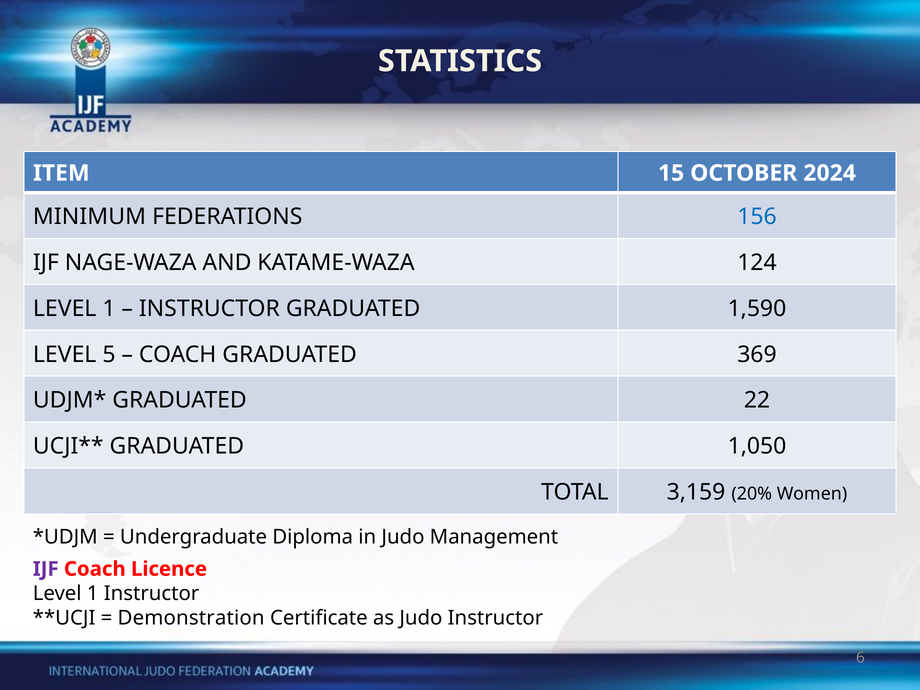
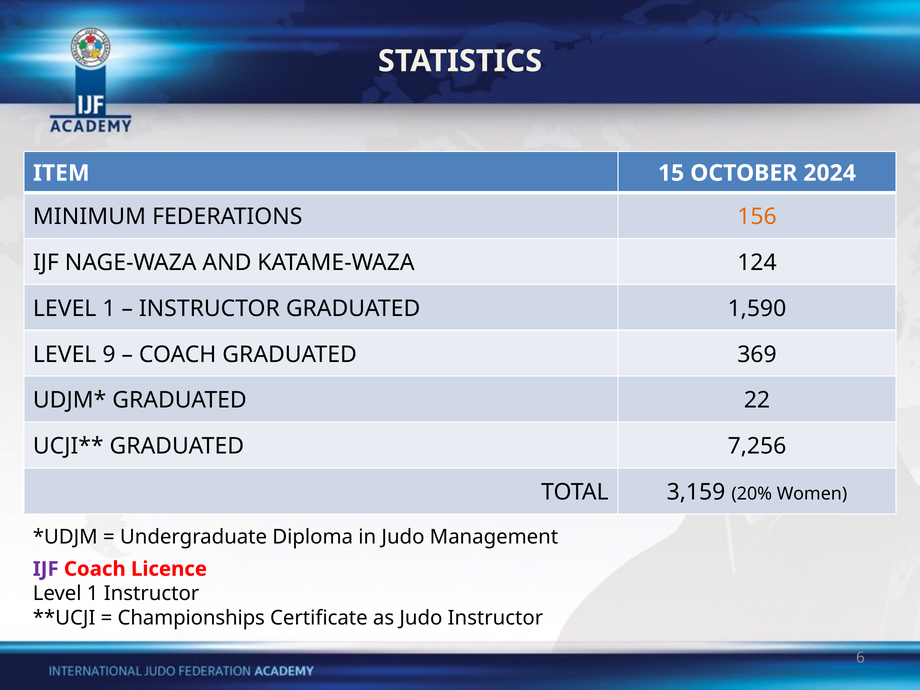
156 colour: blue -> orange
5: 5 -> 9
1,050: 1,050 -> 7,256
Demonstration: Demonstration -> Championships
